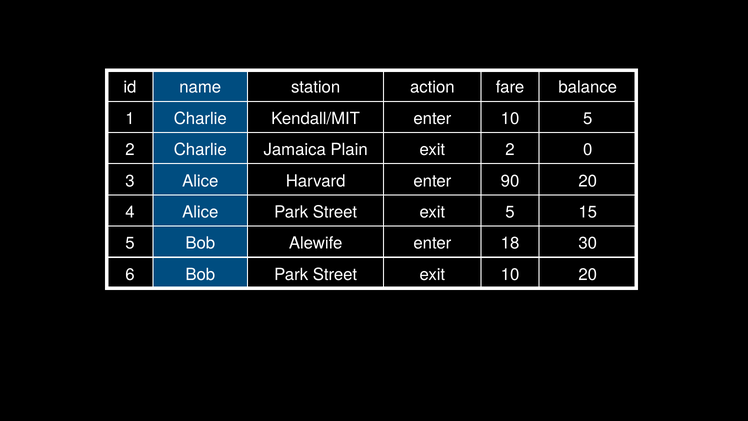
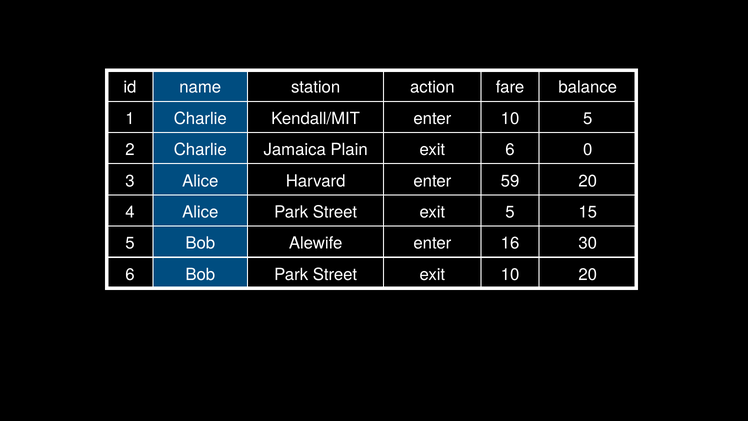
exit 2: 2 -> 6
90: 90 -> 59
18: 18 -> 16
